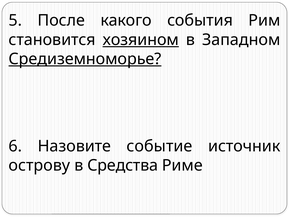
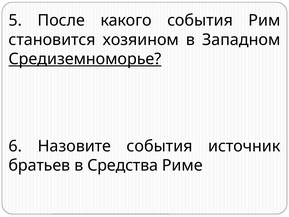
хозяином underline: present -> none
Назовите событие: событие -> события
острову: острову -> братьев
